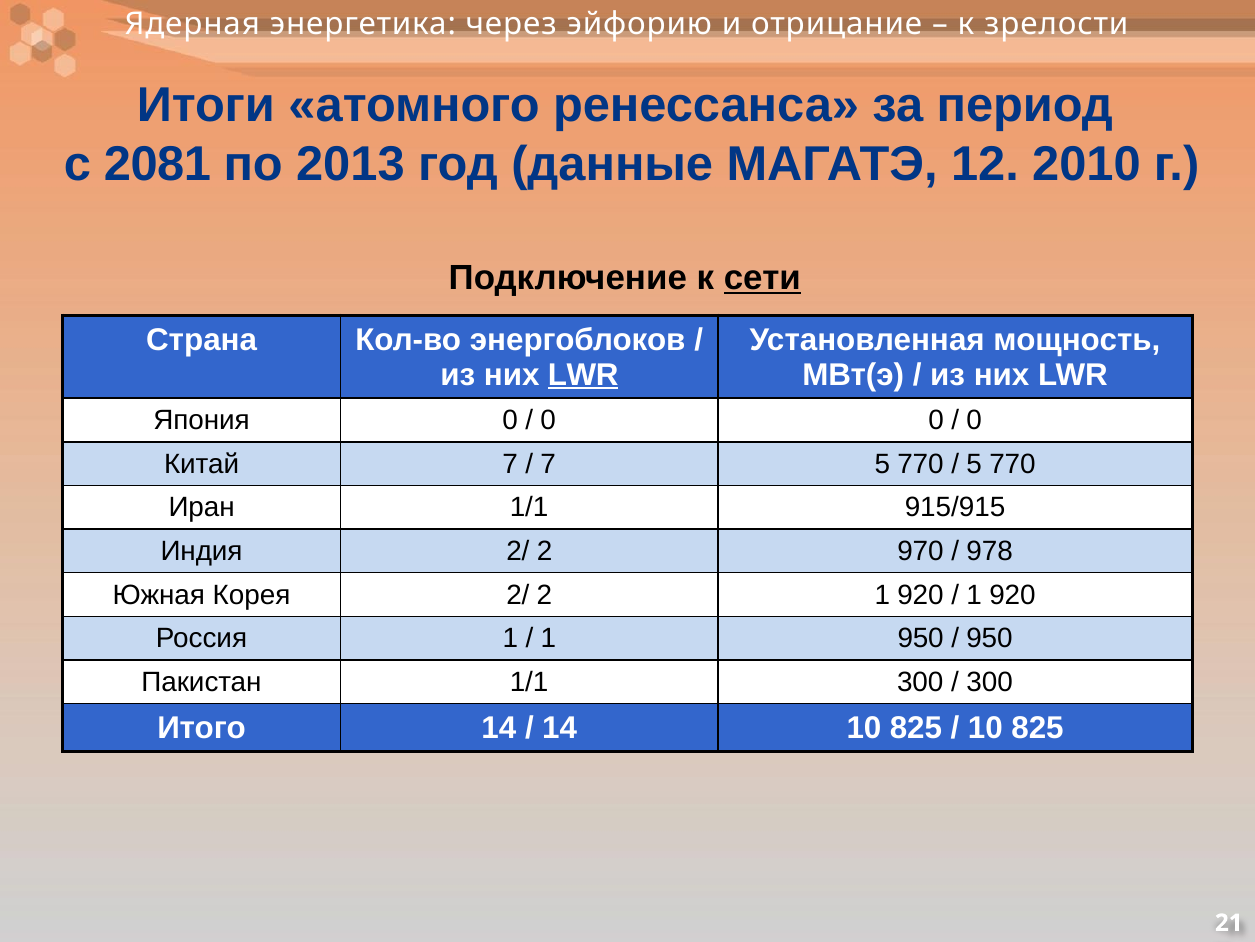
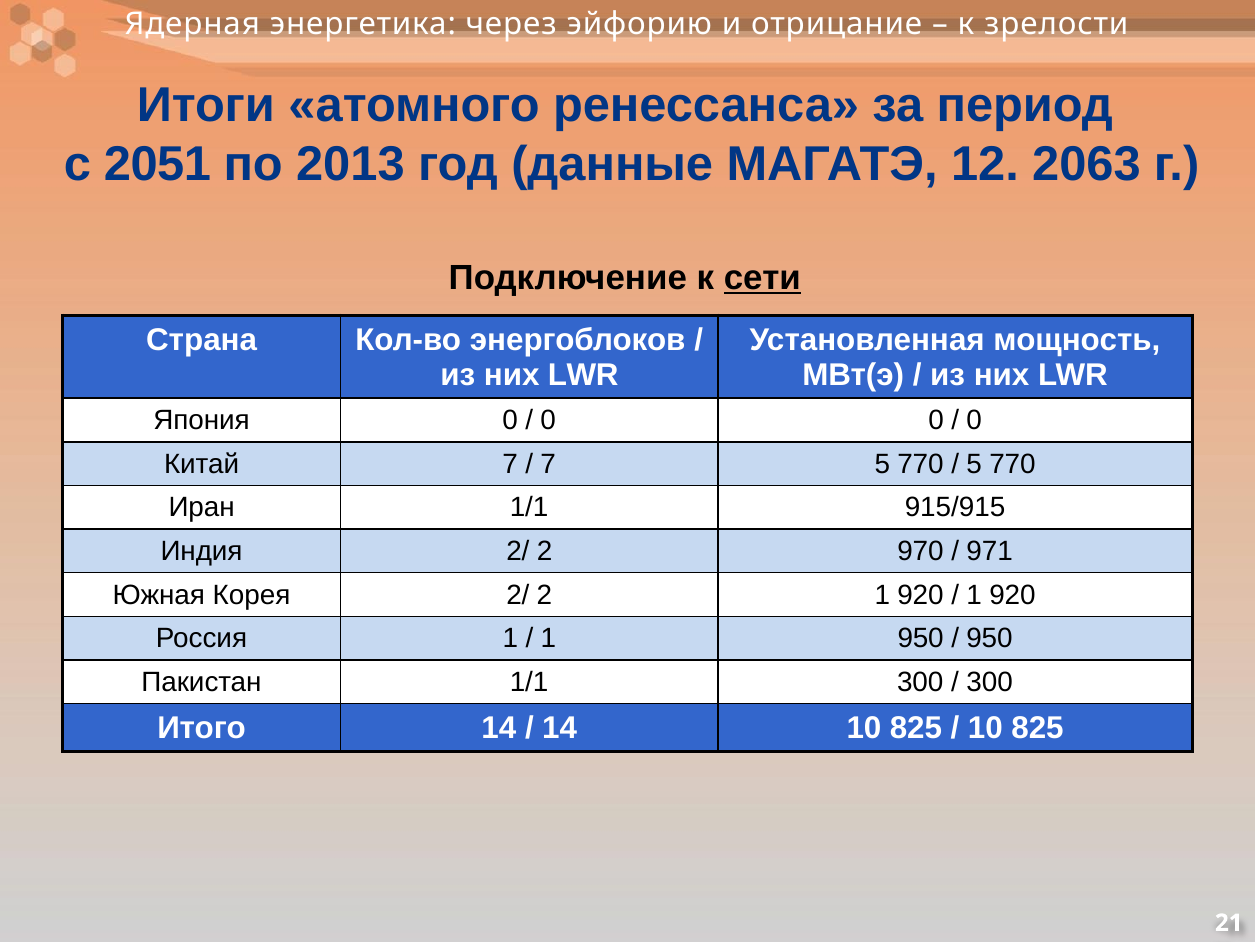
2081: 2081 -> 2051
2010: 2010 -> 2063
LWR at (583, 375) underline: present -> none
978: 978 -> 971
